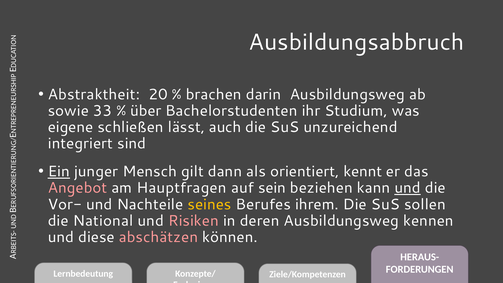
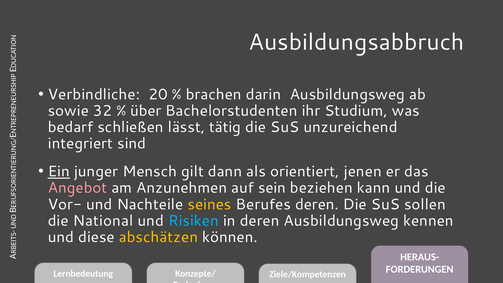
Abstraktheit: Abstraktheit -> Verbindliche
33: 33 -> 32
eigene: eigene -> bedarf
auch: auch -> tätig
kennt: kennt -> jenen
Hauptfragen: Hauptfragen -> Anzunehmen
und at (408, 188) underline: present -> none
Berufes ihrem: ihrem -> deren
Risiken colour: pink -> light blue
abschätzen colour: pink -> yellow
